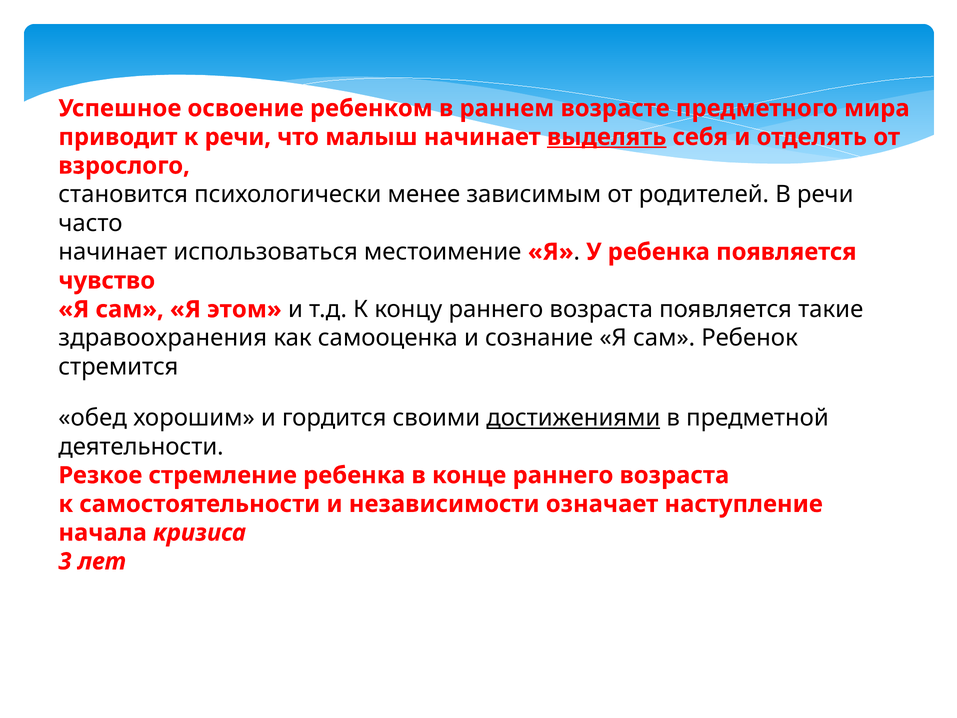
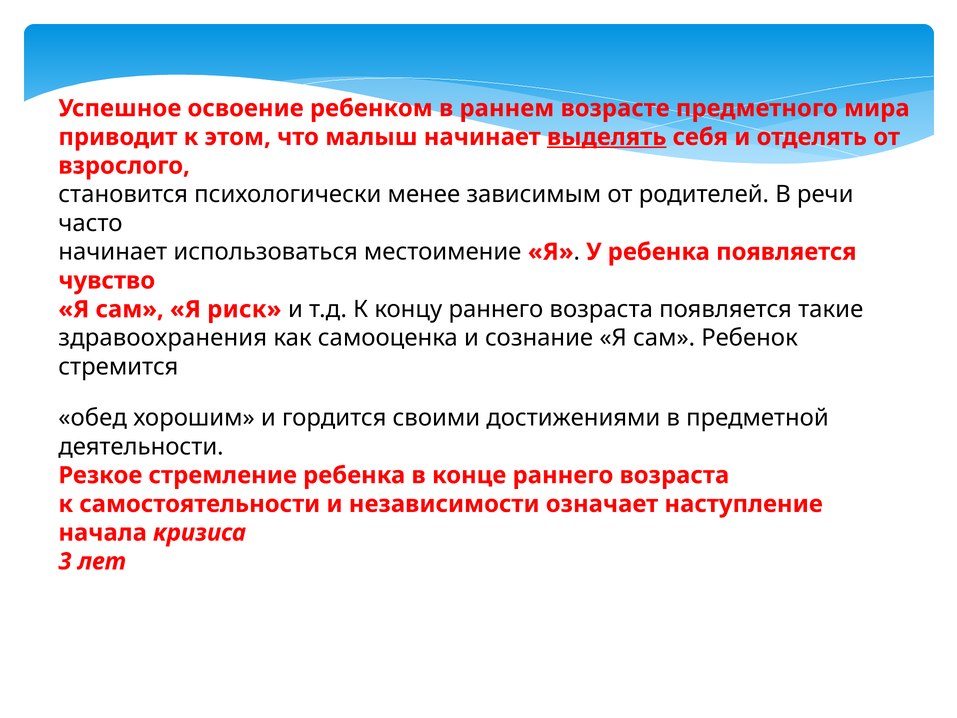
к речи: речи -> этом
этом: этом -> риск
достижениями underline: present -> none
